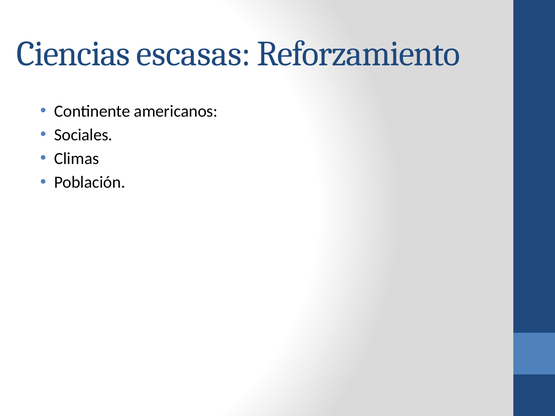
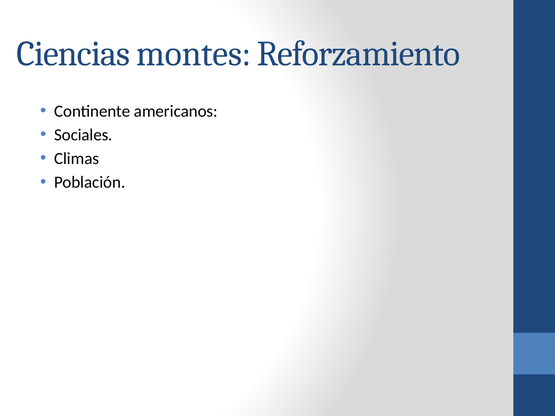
escasas: escasas -> montes
